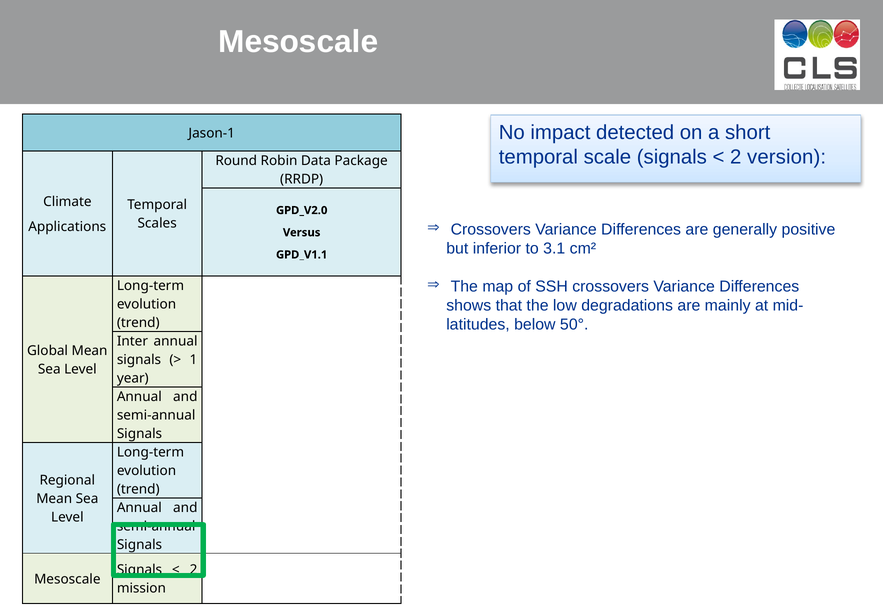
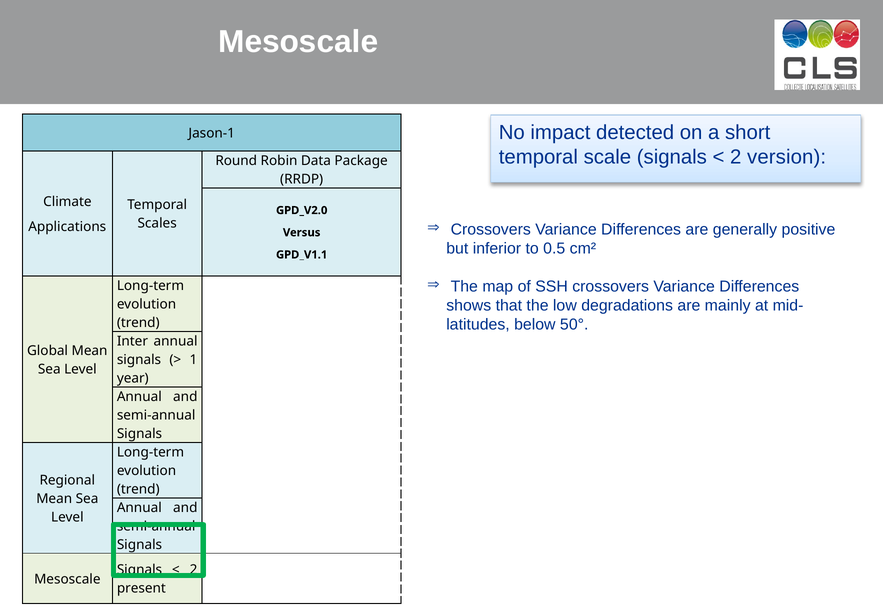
3.1: 3.1 -> 0.5
mission: mission -> present
